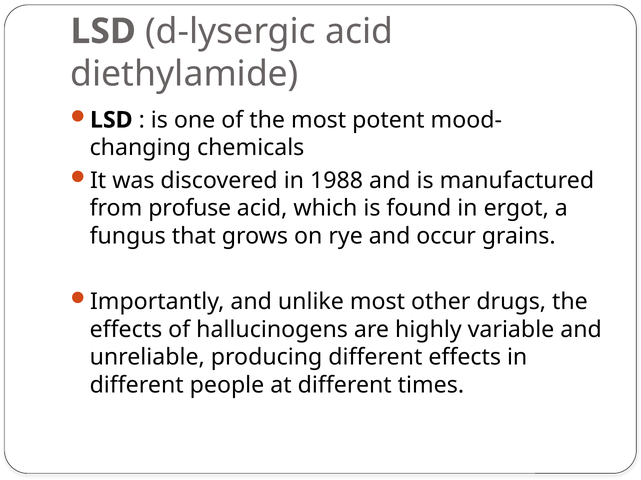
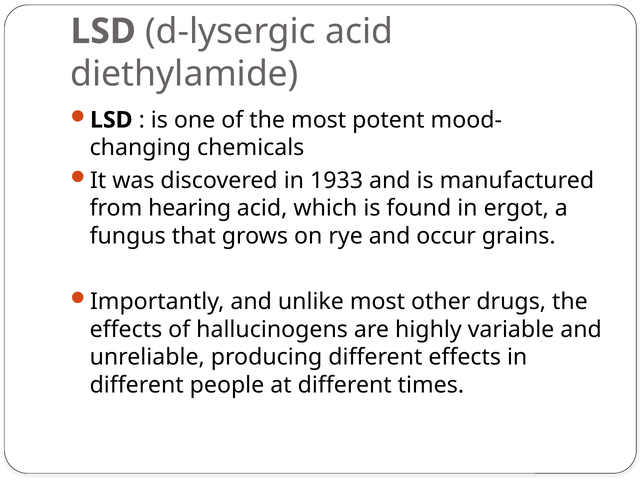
1988: 1988 -> 1933
profuse: profuse -> hearing
